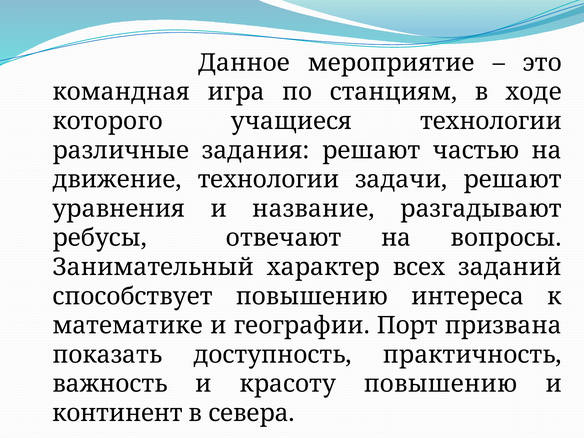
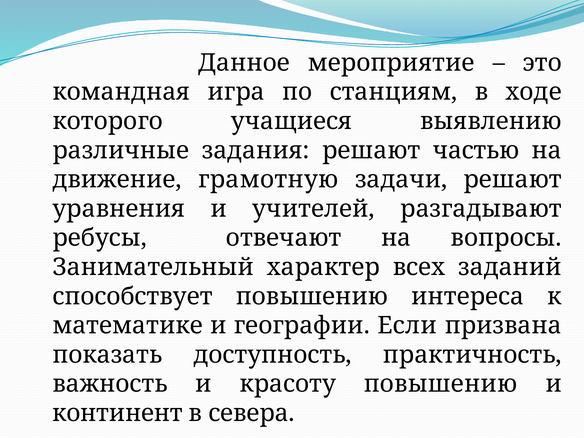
учащиеся технологии: технологии -> выявлению
движение технологии: технологии -> грамотную
название: название -> учителей
Порт: Порт -> Если
